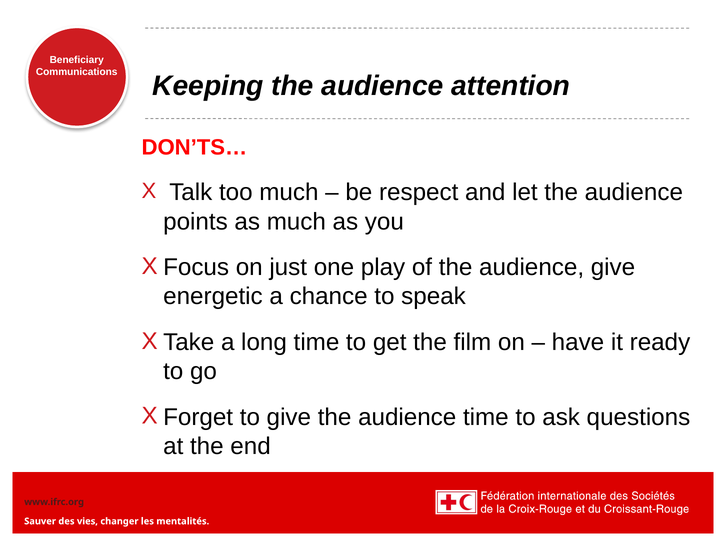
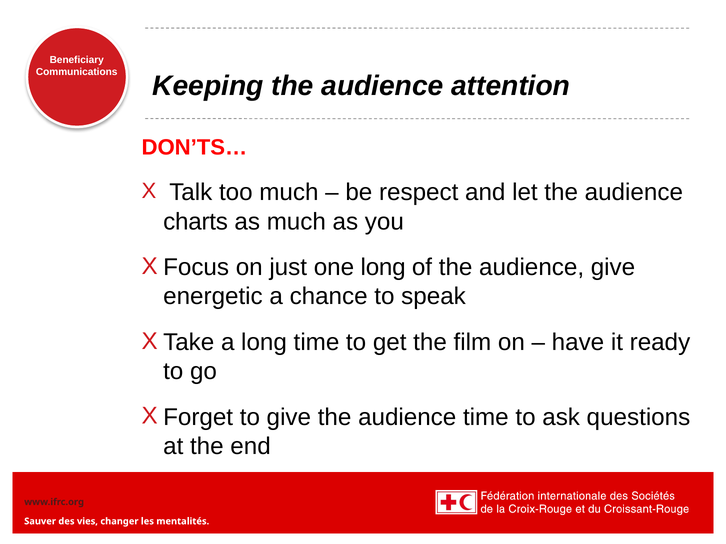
points: points -> charts
one play: play -> long
